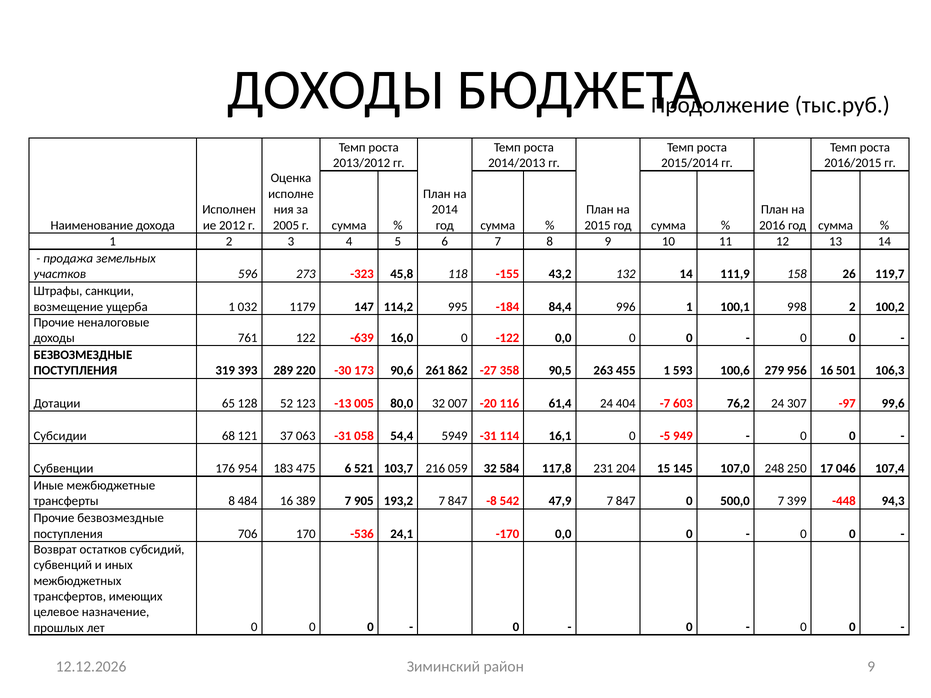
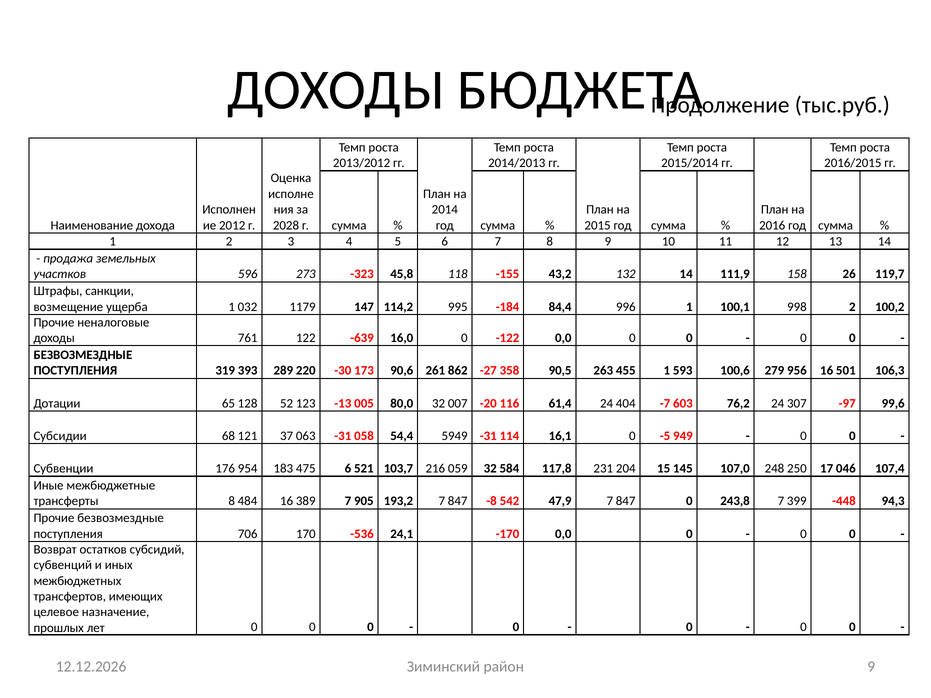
2005: 2005 -> 2028
500,0: 500,0 -> 243,8
